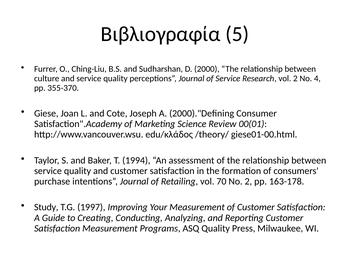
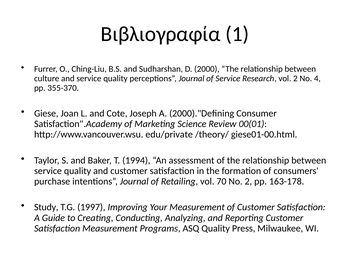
5: 5 -> 1
edu/κλάδος: edu/κλάδος -> edu/private
